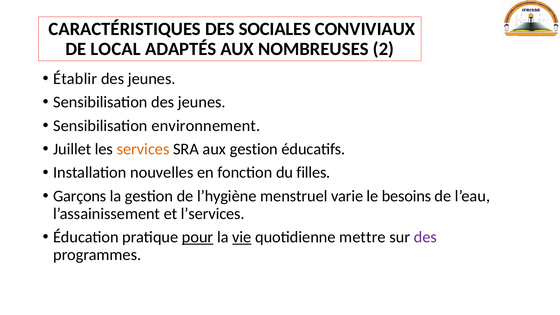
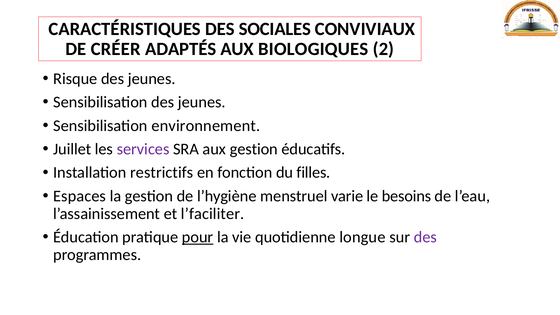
LOCAL: LOCAL -> CRÉER
NOMBREUSES: NOMBREUSES -> BIOLOGIQUES
Établir: Établir -> Risque
services colour: orange -> purple
nouvelles: nouvelles -> restrictifs
Garçons: Garçons -> Espaces
l’services: l’services -> l’faciliter
vie underline: present -> none
mettre: mettre -> longue
